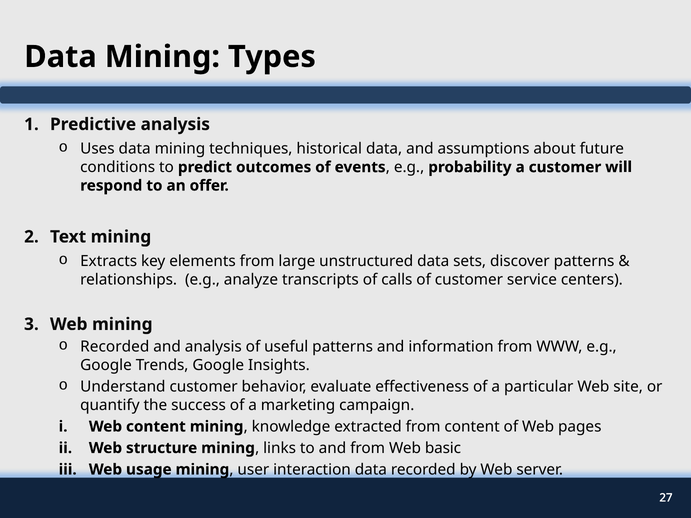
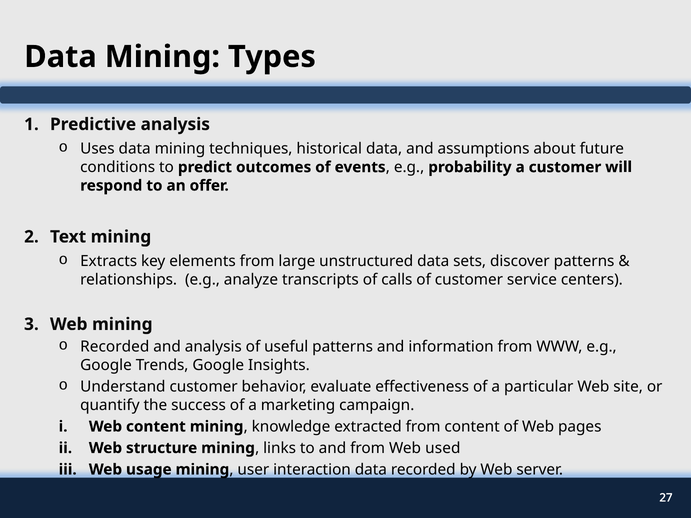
basic: basic -> used
